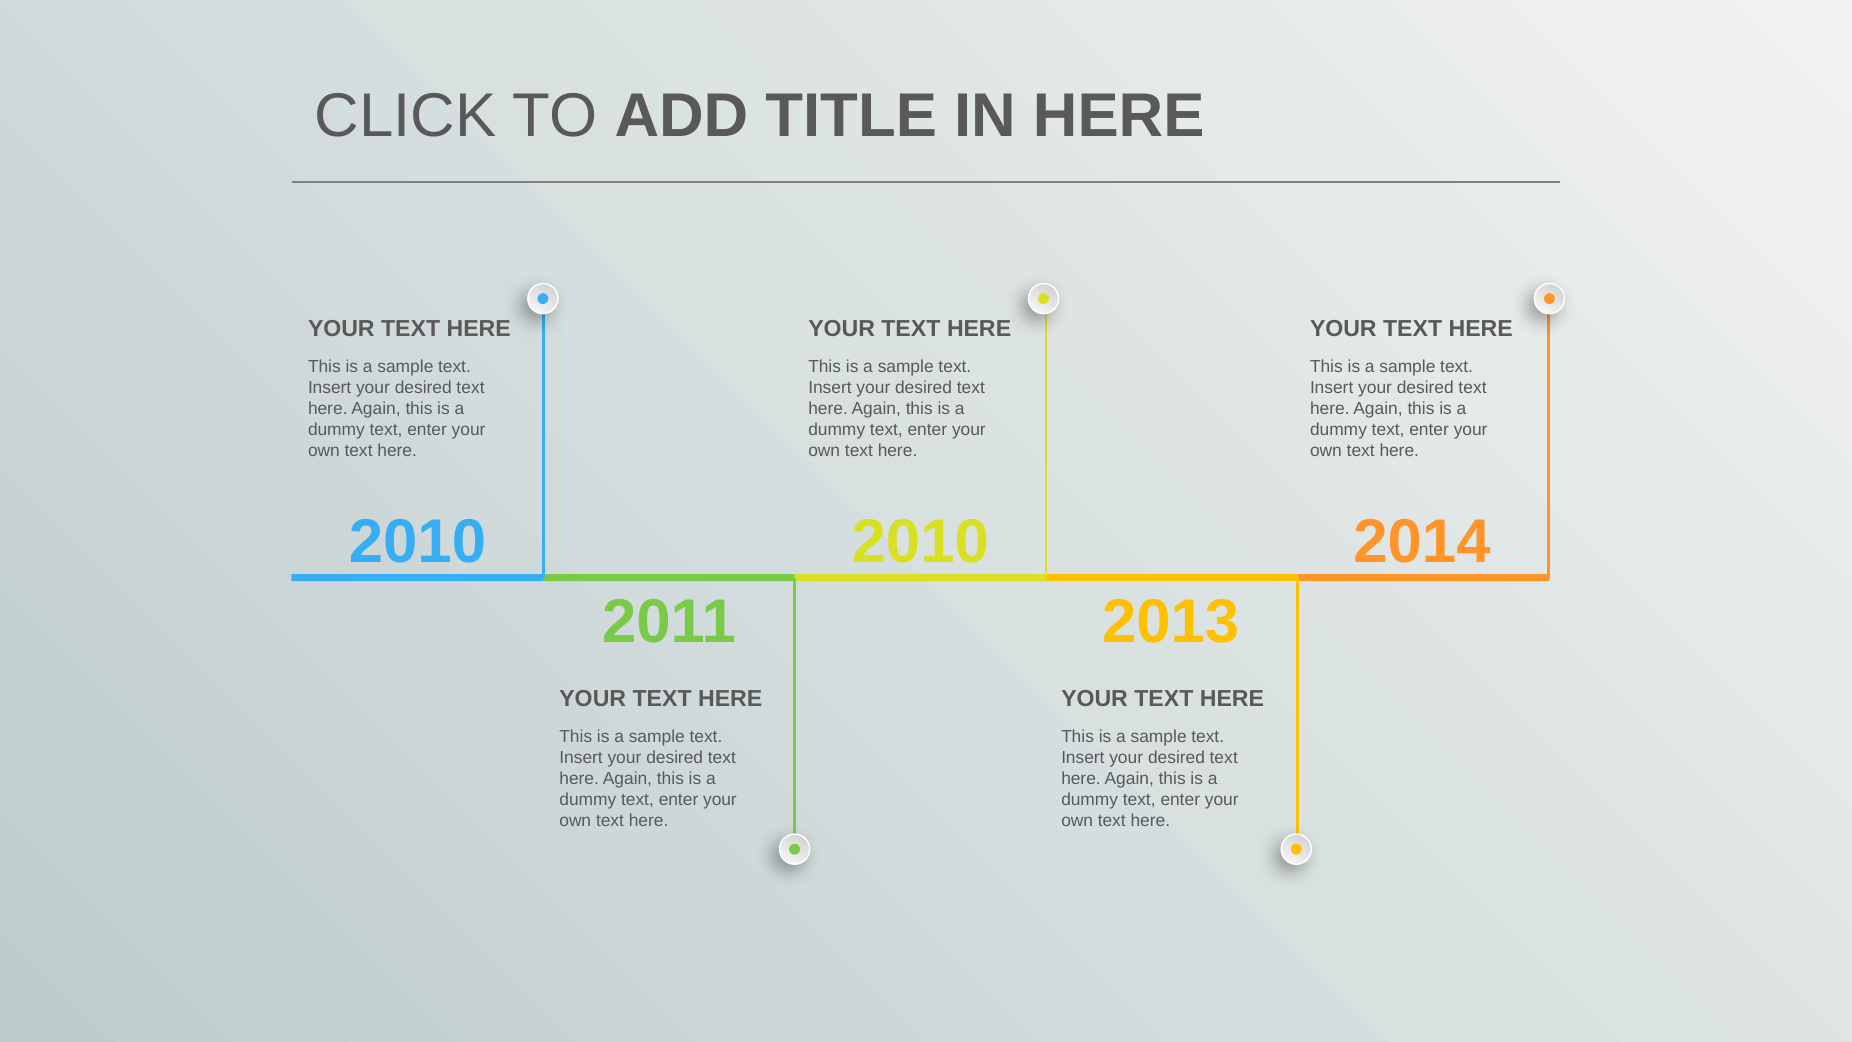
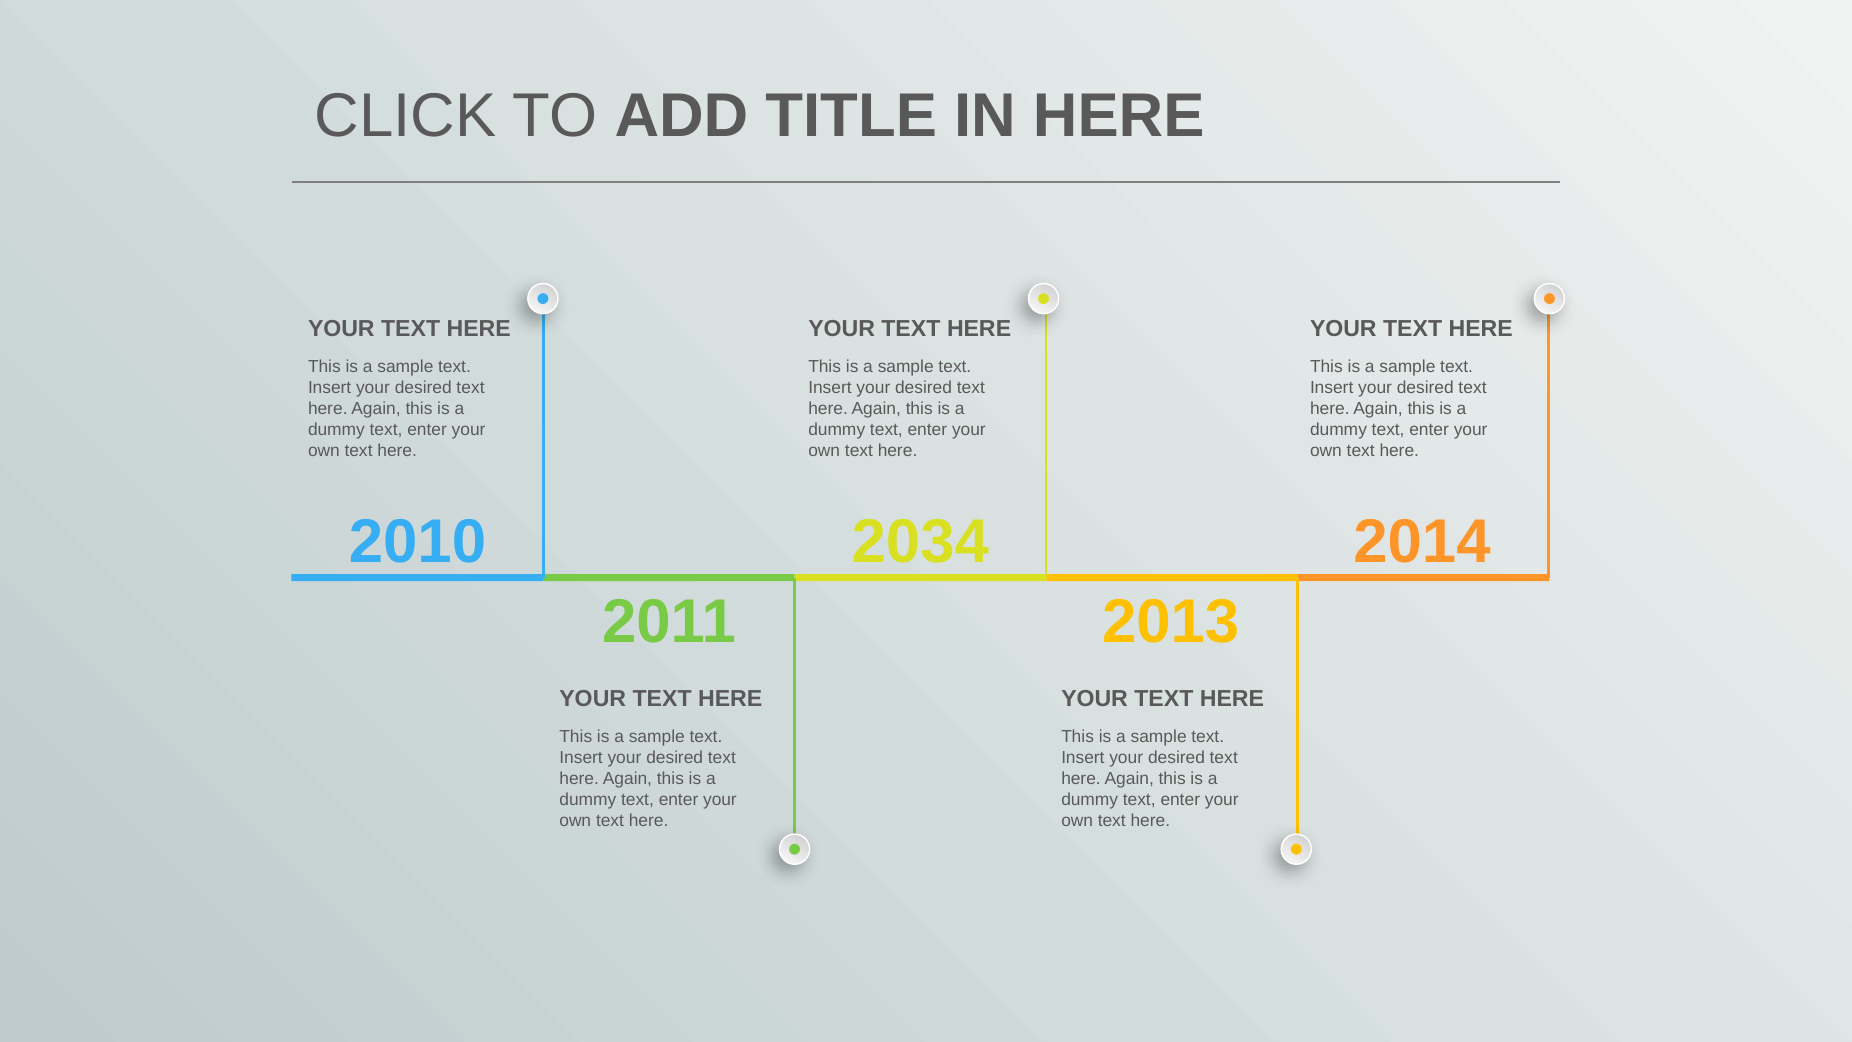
2010 at (920, 542): 2010 -> 2034
